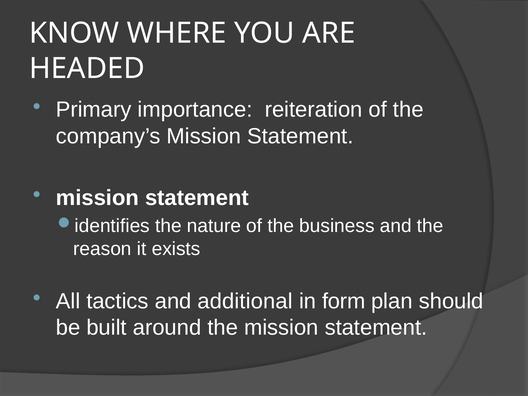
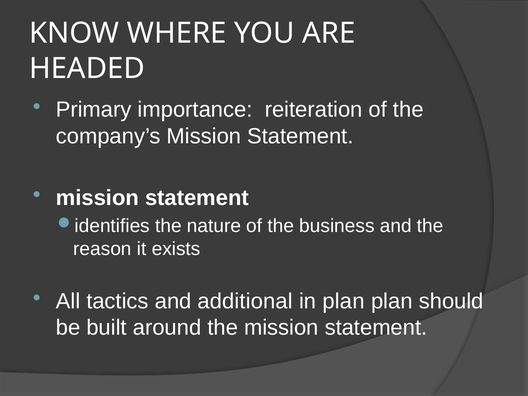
in form: form -> plan
